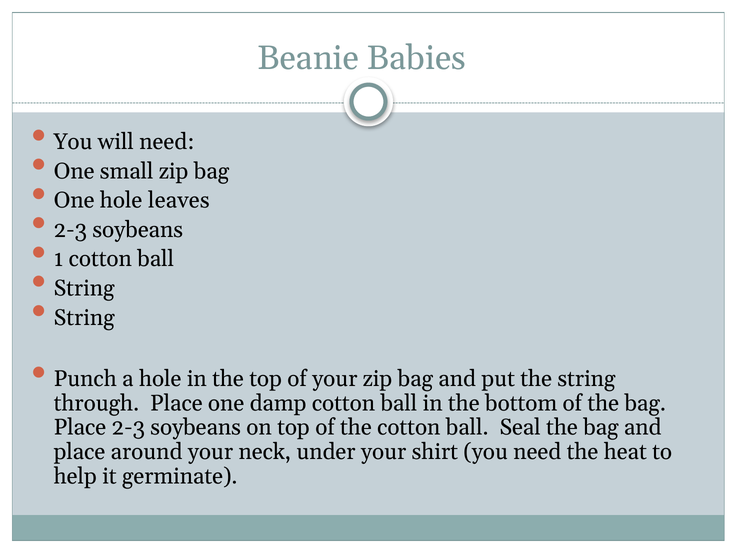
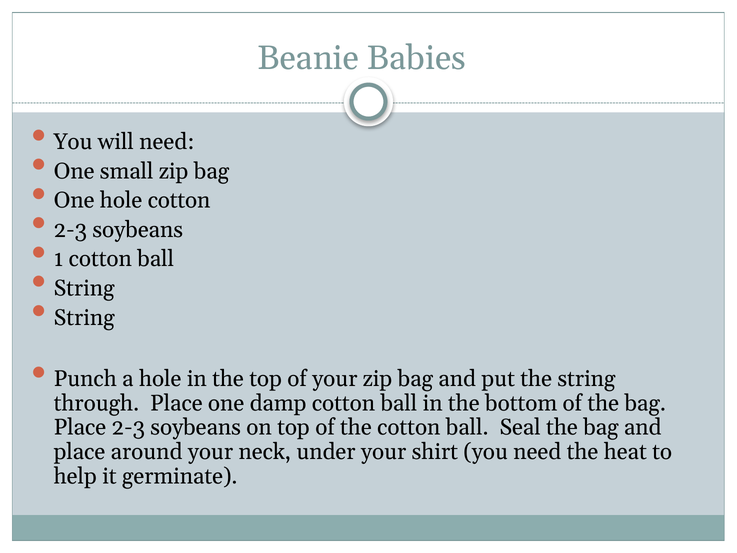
hole leaves: leaves -> cotton
